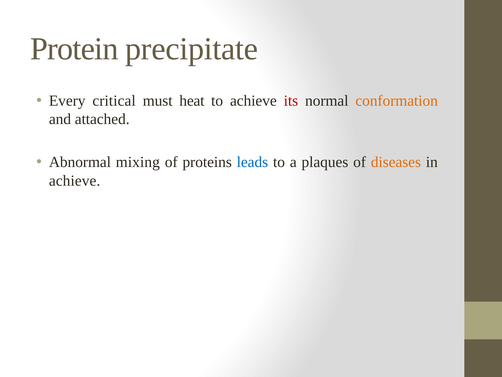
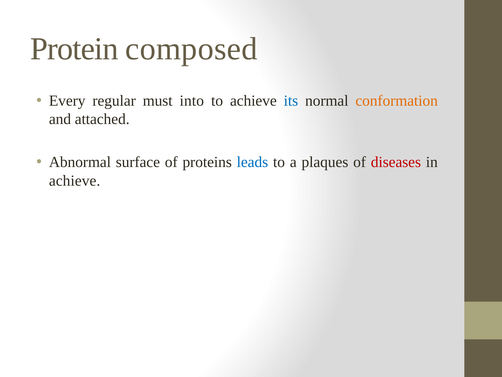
precipitate: precipitate -> composed
critical: critical -> regular
heat: heat -> into
its colour: red -> blue
mixing: mixing -> surface
diseases colour: orange -> red
